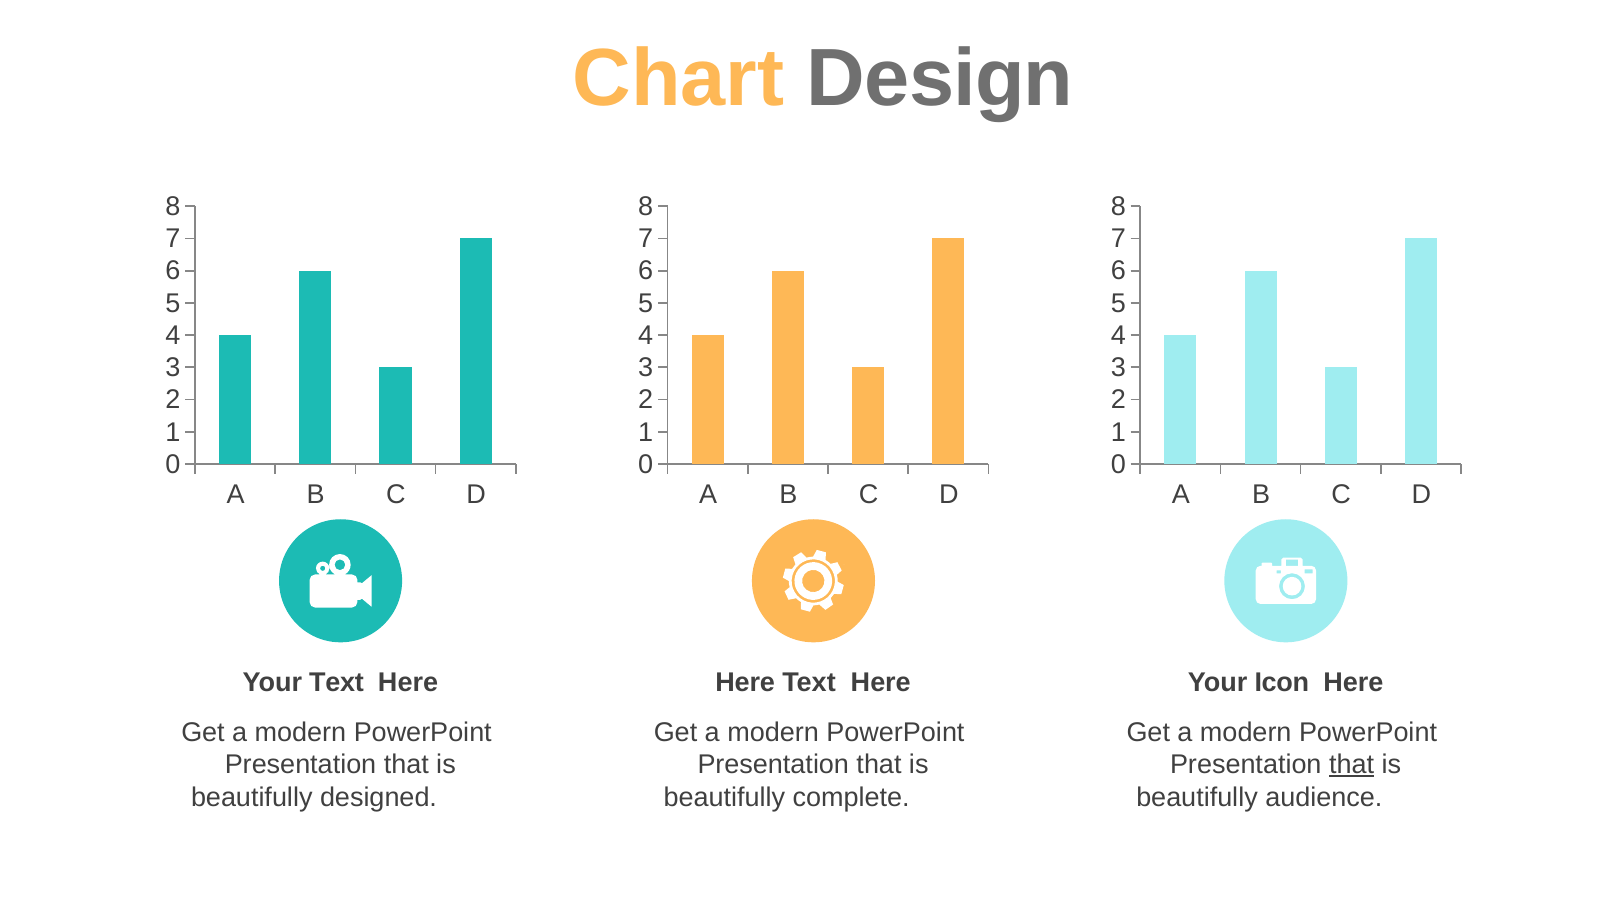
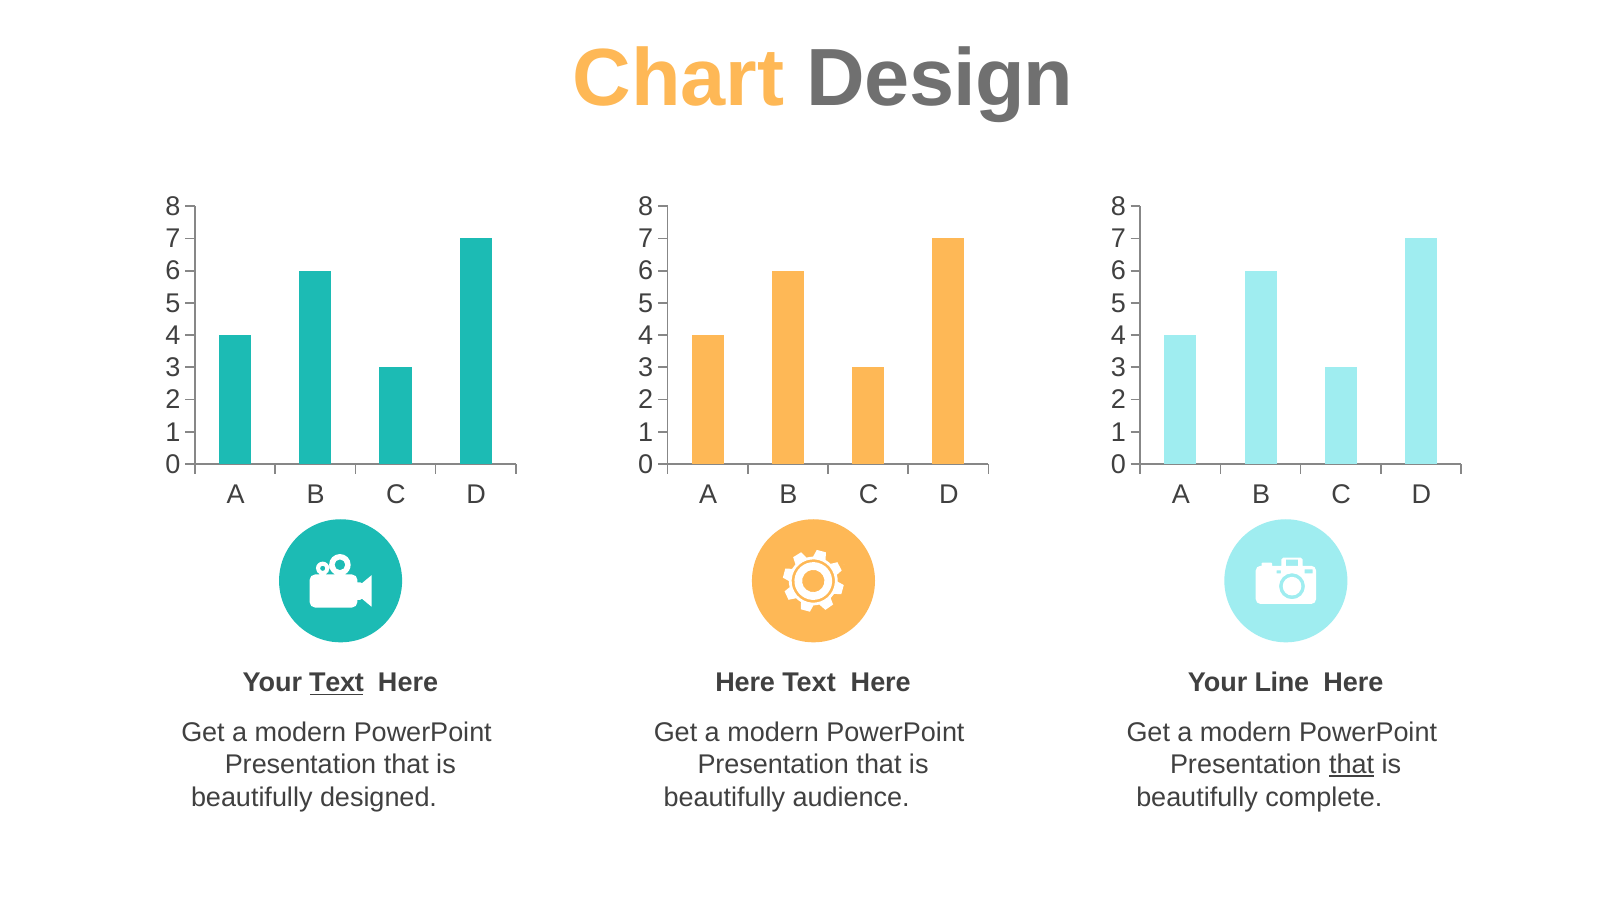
Text at (337, 683) underline: none -> present
Icon: Icon -> Line
complete: complete -> audience
audience: audience -> complete
